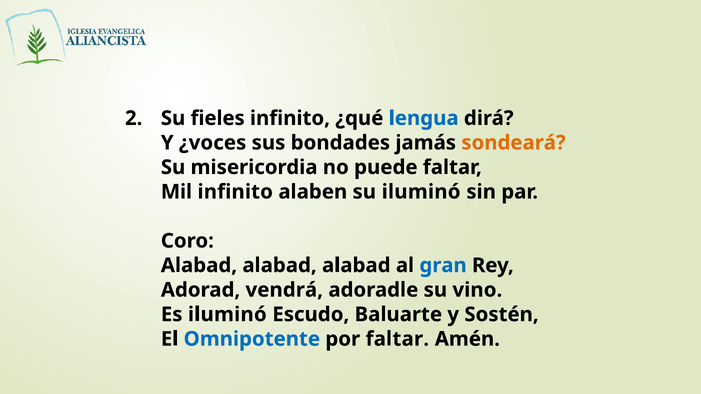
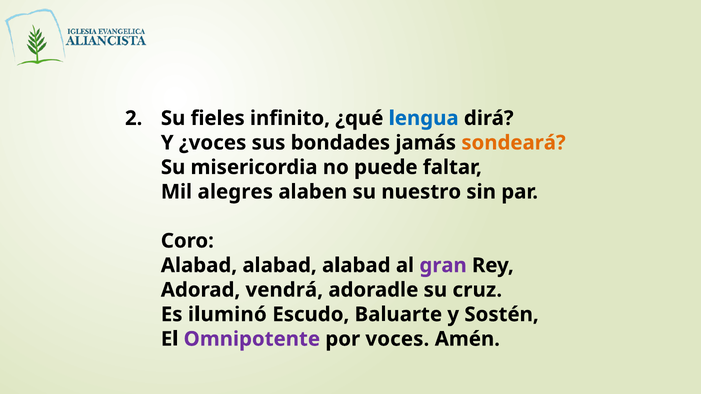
Mil infinito: infinito -> alegres
su iluminó: iluminó -> nuestro
gran colour: blue -> purple
vino: vino -> cruz
Omnipotente colour: blue -> purple
por faltar: faltar -> voces
